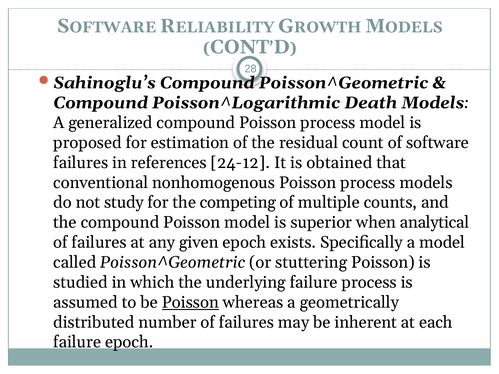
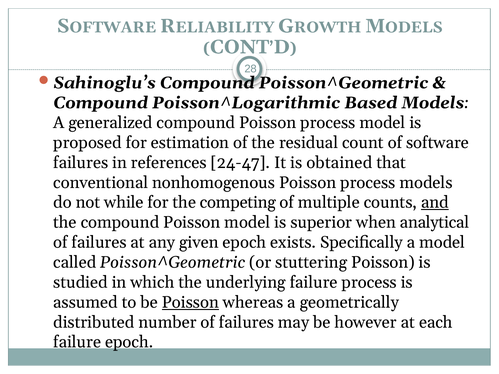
Death: Death -> Based
24-12: 24-12 -> 24-47
study: study -> while
and underline: none -> present
inherent: inherent -> however
